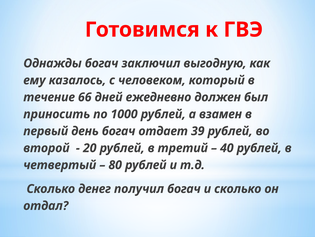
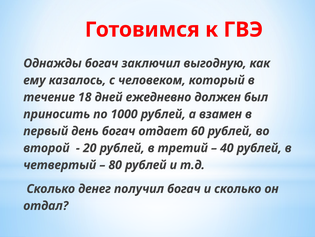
66: 66 -> 18
39: 39 -> 60
